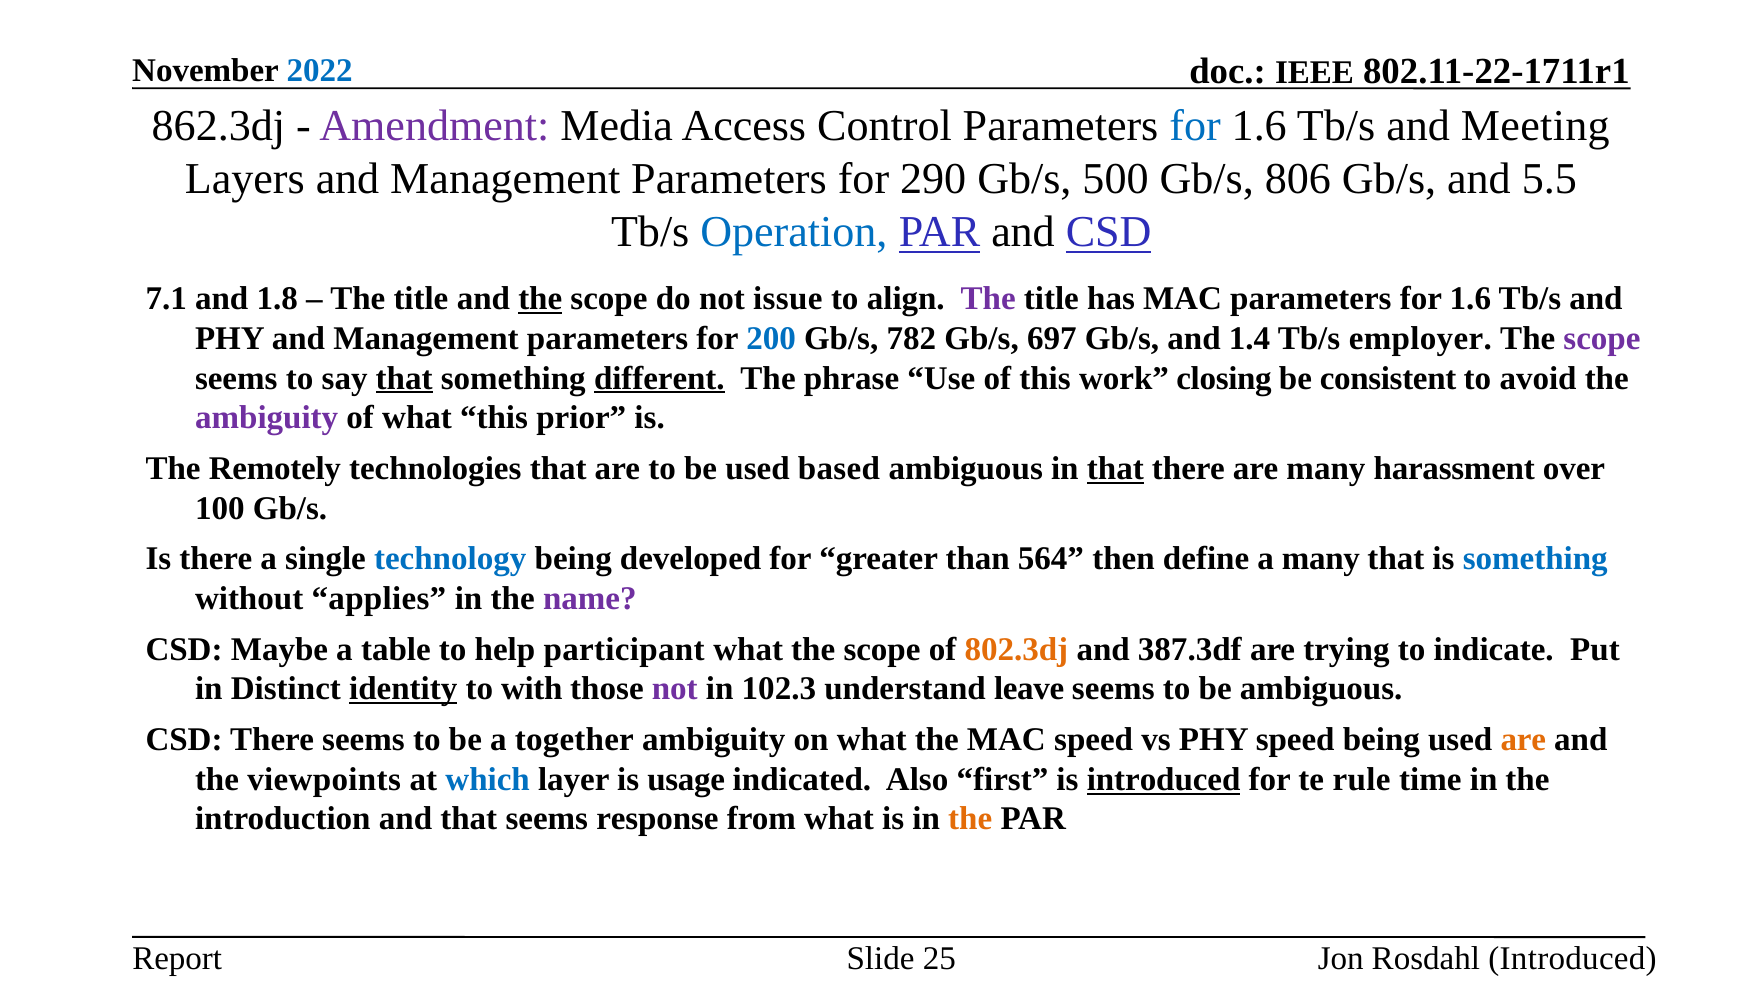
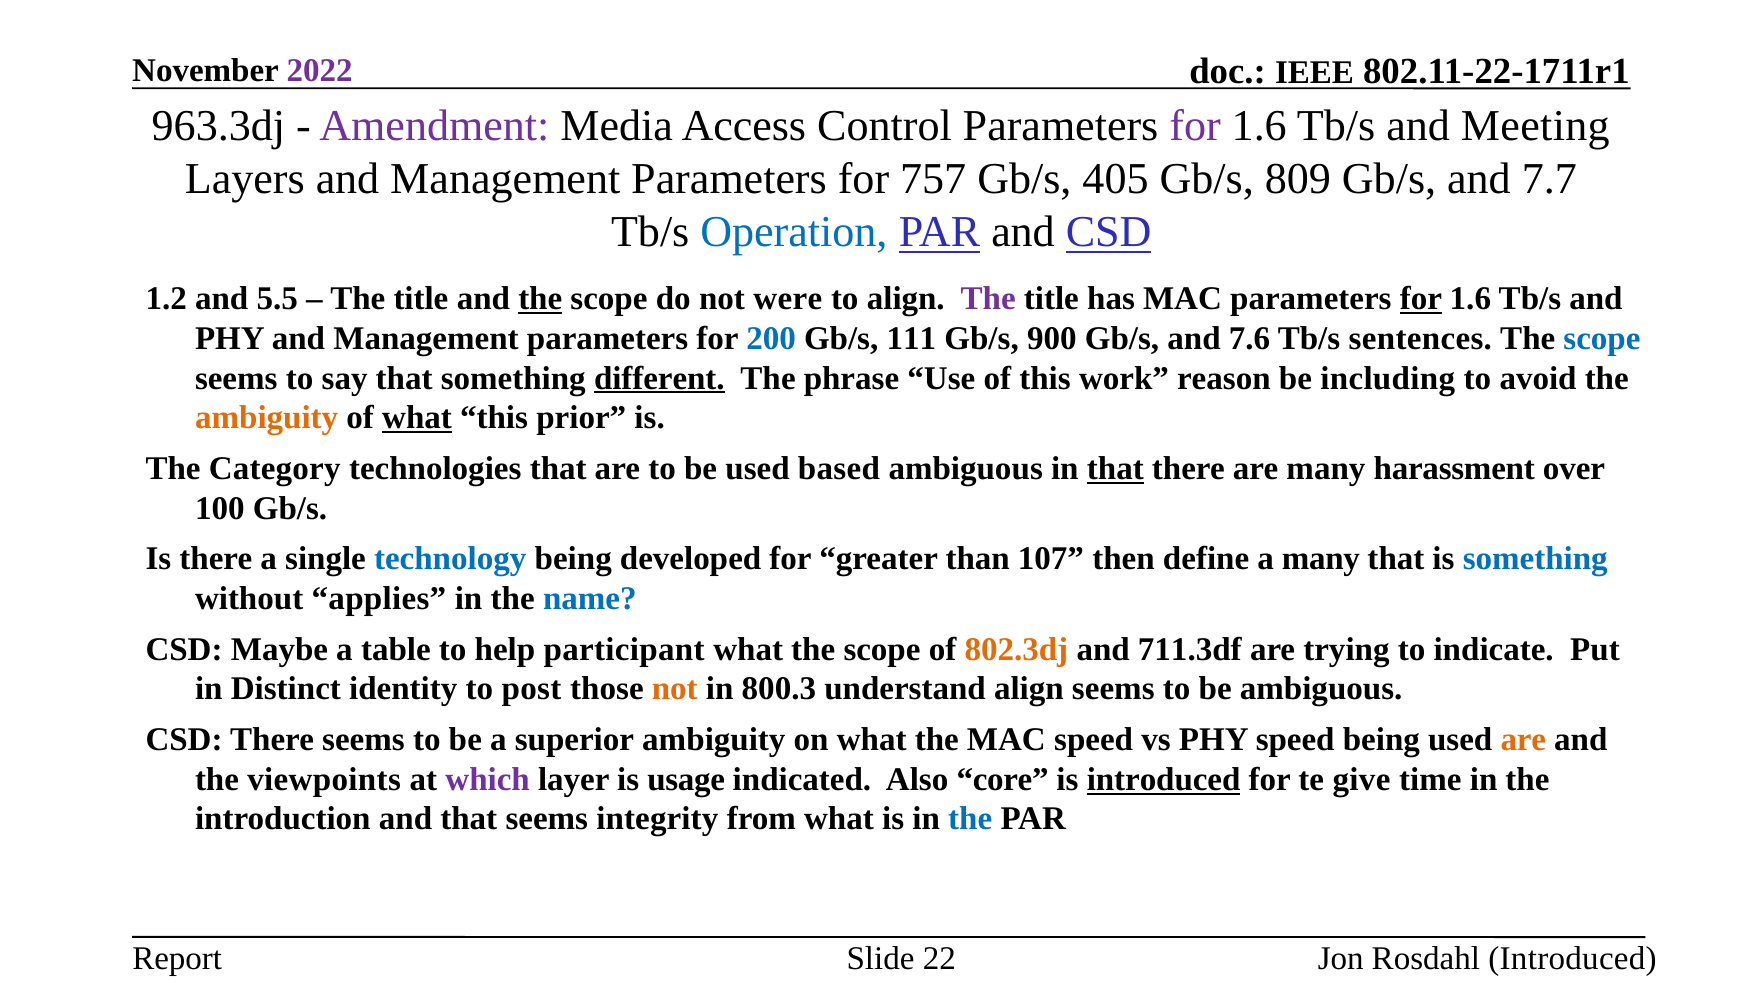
2022 colour: blue -> purple
862.3dj: 862.3dj -> 963.3dj
for at (1195, 126) colour: blue -> purple
290: 290 -> 757
500: 500 -> 405
806: 806 -> 809
5.5: 5.5 -> 7.7
7.1: 7.1 -> 1.2
1.8: 1.8 -> 5.5
issue: issue -> were
for at (1421, 299) underline: none -> present
782: 782 -> 111
697: 697 -> 900
1.4: 1.4 -> 7.6
employer: employer -> sentences
scope at (1602, 338) colour: purple -> blue
that at (404, 378) underline: present -> none
closing: closing -> reason
consistent: consistent -> including
ambiguity at (267, 418) colour: purple -> orange
what at (417, 418) underline: none -> present
Remotely: Remotely -> Category
564: 564 -> 107
name colour: purple -> blue
387.3df: 387.3df -> 711.3df
identity underline: present -> none
with: with -> post
not at (675, 689) colour: purple -> orange
102.3: 102.3 -> 800.3
understand leave: leave -> align
together: together -> superior
which colour: blue -> purple
first: first -> core
rule: rule -> give
response: response -> integrity
the at (970, 819) colour: orange -> blue
25: 25 -> 22
